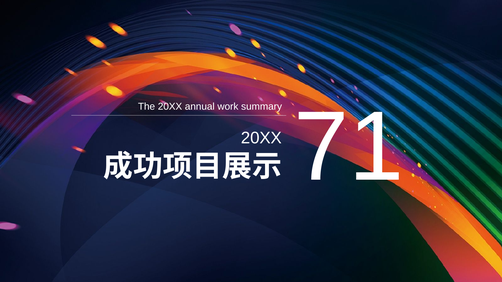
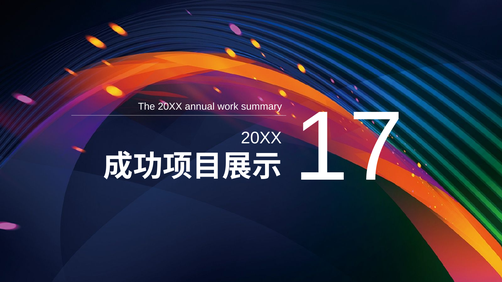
71: 71 -> 17
